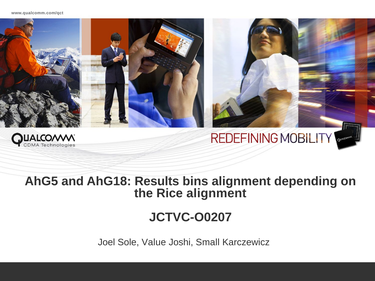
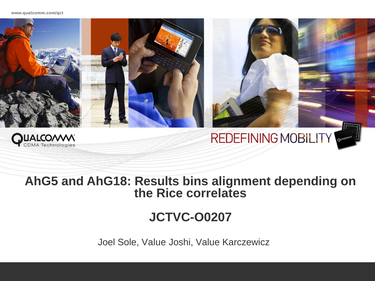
Rice alignment: alignment -> correlates
Joshi Small: Small -> Value
